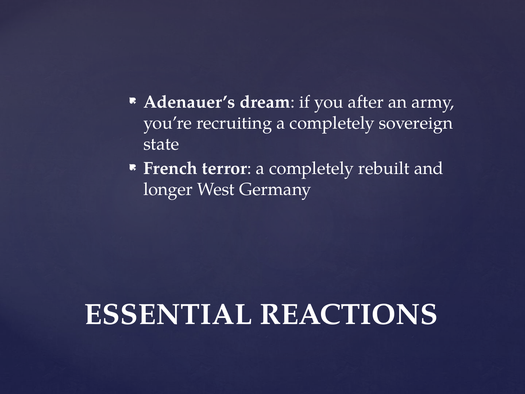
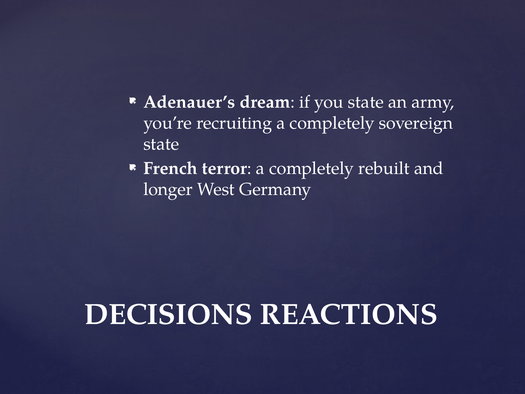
you after: after -> state
ESSENTIAL: ESSENTIAL -> DECISIONS
